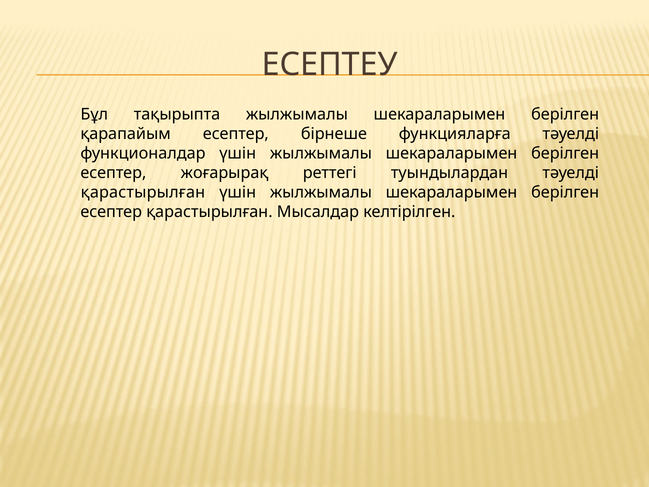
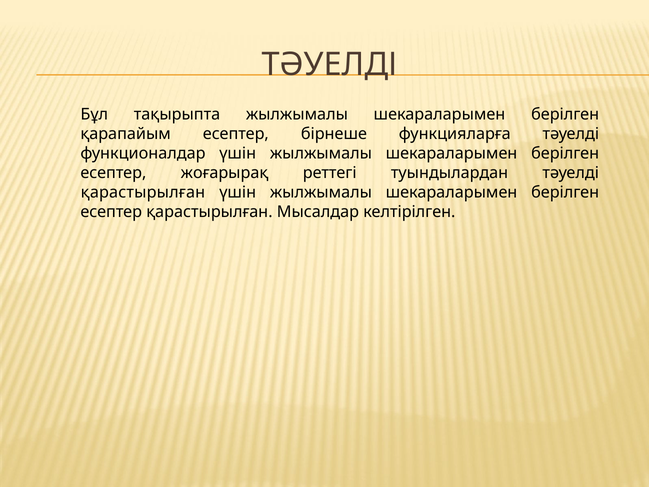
ЕСЕПТЕУ at (330, 65): ЕСЕПТЕУ -> ТӘУЕЛДІ
